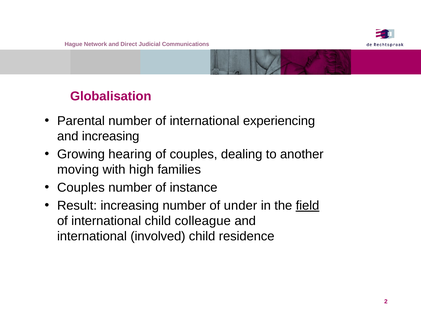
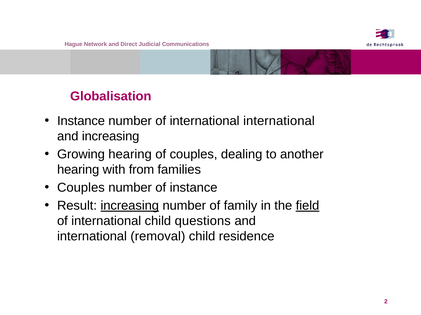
Parental at (81, 121): Parental -> Instance
international experiencing: experiencing -> international
moving at (78, 170): moving -> hearing
high: high -> from
increasing at (130, 206) underline: none -> present
under: under -> family
colleague: colleague -> questions
involved: involved -> removal
